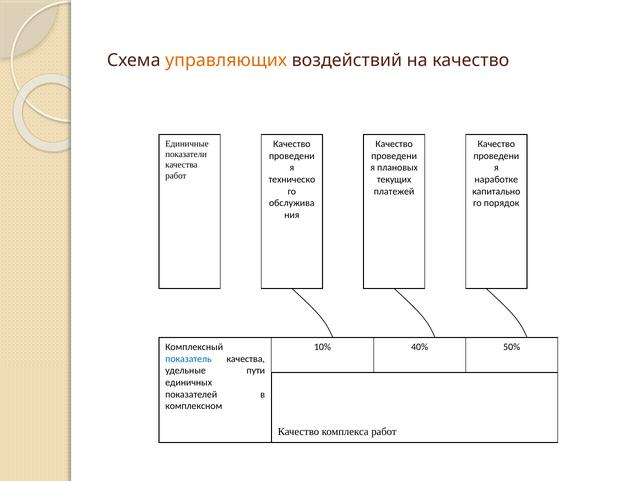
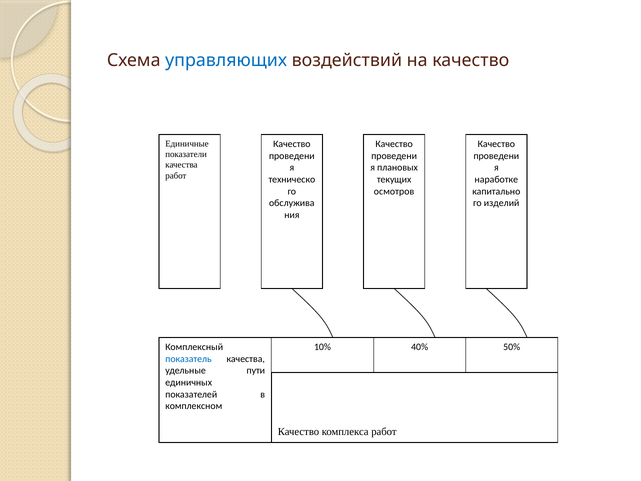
управляющих colour: orange -> blue
платежей: платежей -> осмотров
порядок: порядок -> изделий
